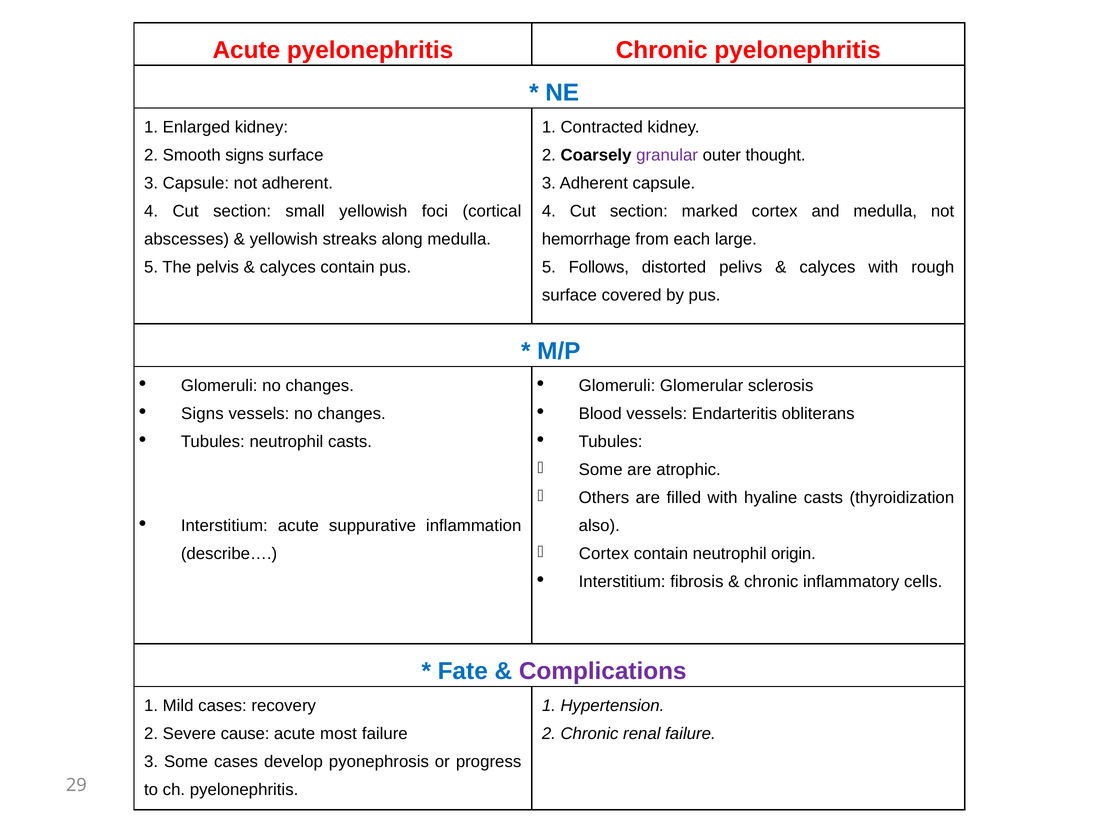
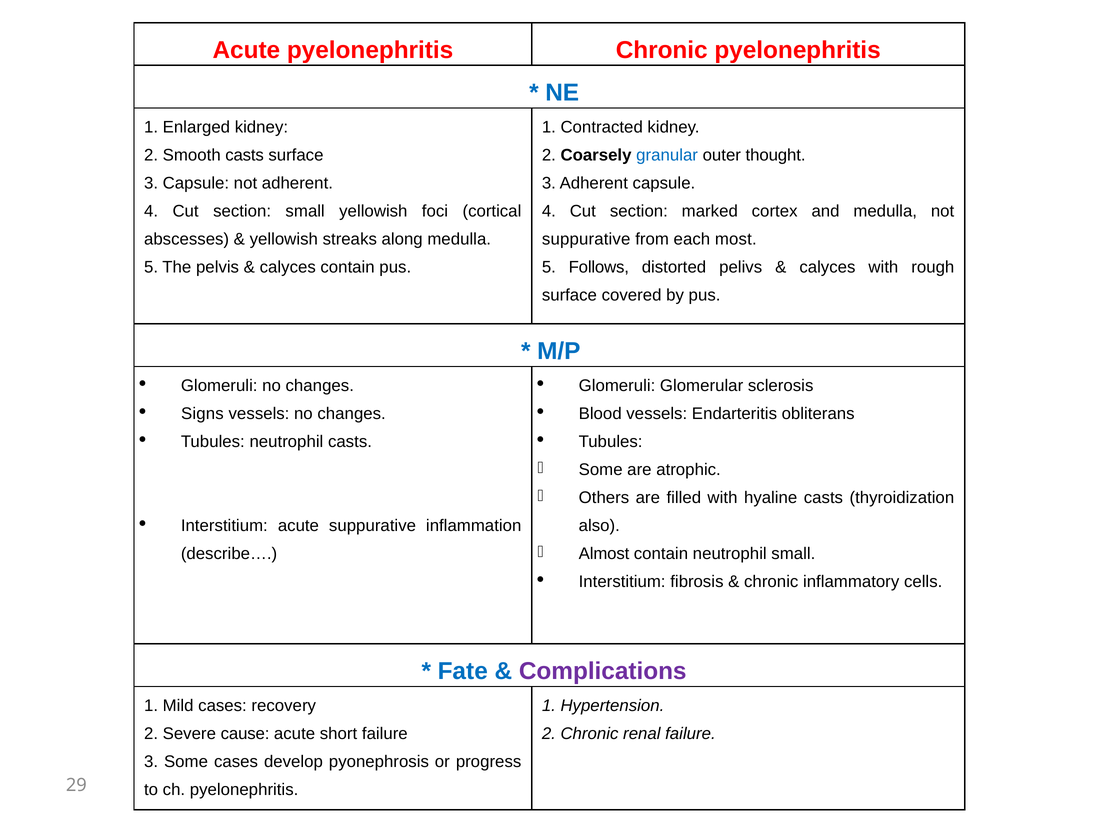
Smooth signs: signs -> casts
granular colour: purple -> blue
hemorrhage at (586, 239): hemorrhage -> suppurative
large: large -> most
Cortex at (604, 554): Cortex -> Almost
neutrophil origin: origin -> small
most: most -> short
